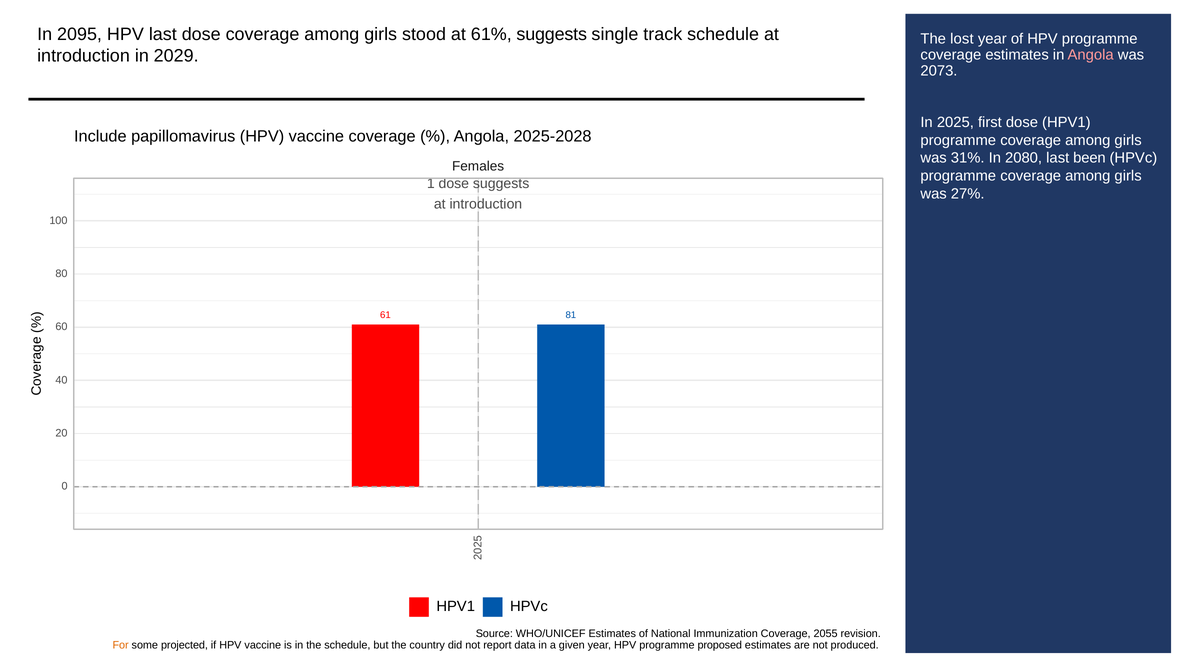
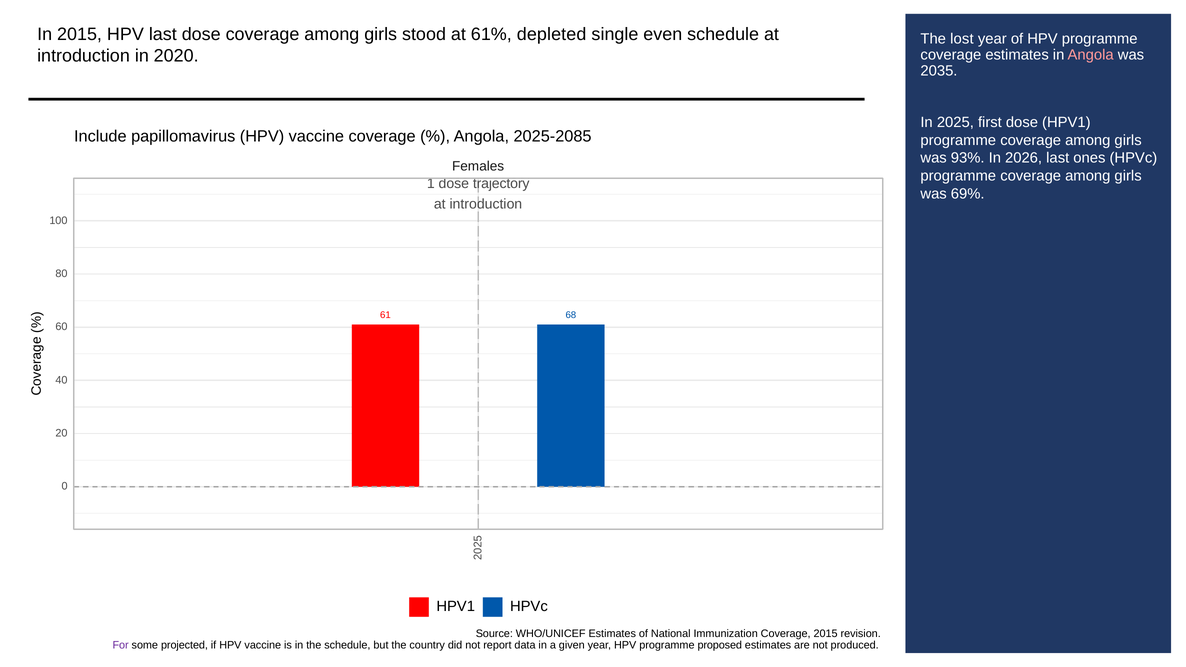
In 2095: 2095 -> 2015
61% suggests: suggests -> depleted
track: track -> even
2029: 2029 -> 2020
2073: 2073 -> 2035
2025-2028: 2025-2028 -> 2025-2085
31%: 31% -> 93%
2080: 2080 -> 2026
been: been -> ones
dose suggests: suggests -> trajectory
27%: 27% -> 69%
81: 81 -> 68
Coverage 2055: 2055 -> 2015
For colour: orange -> purple
